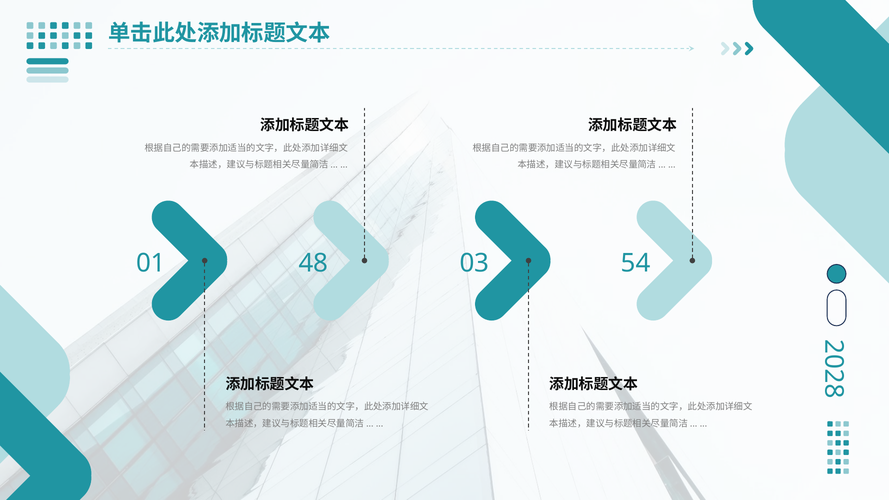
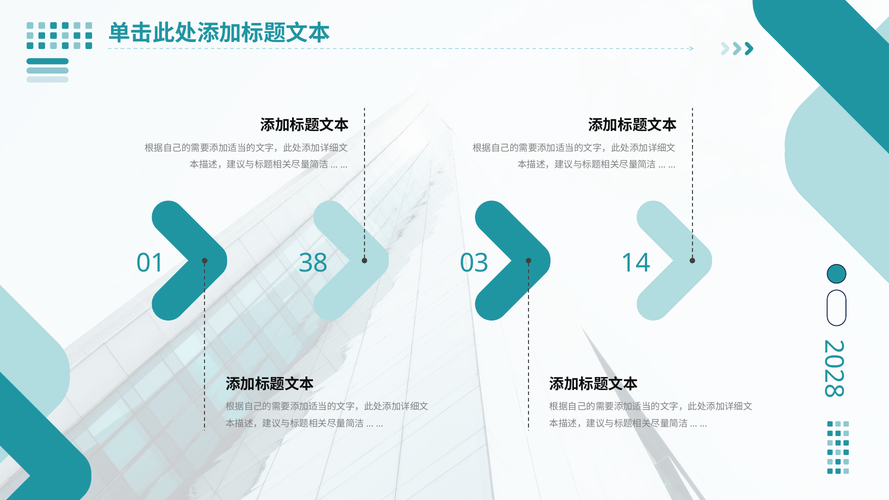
48: 48 -> 38
54: 54 -> 14
